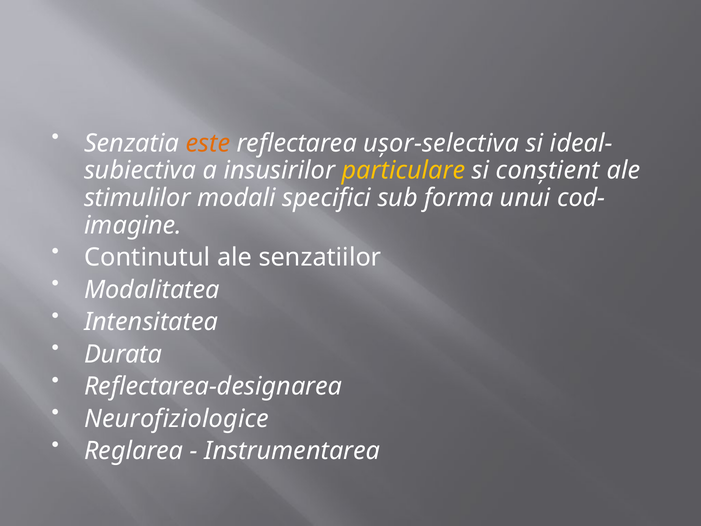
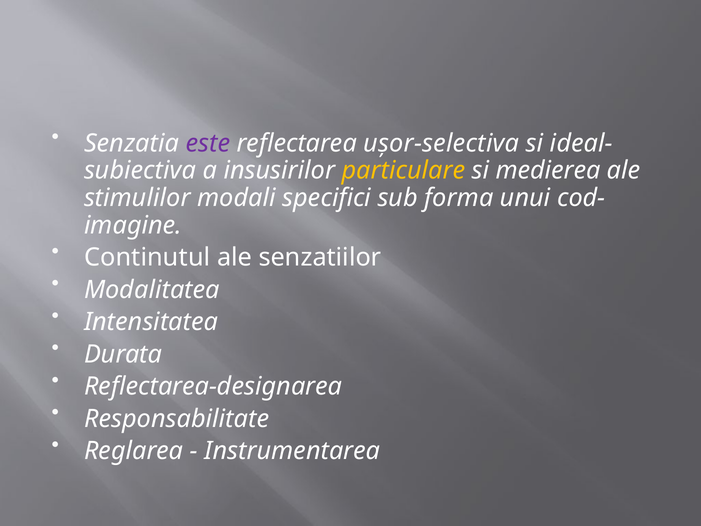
este colour: orange -> purple
conştient: conştient -> medierea
Neurofiziologice: Neurofiziologice -> Responsabilitate
